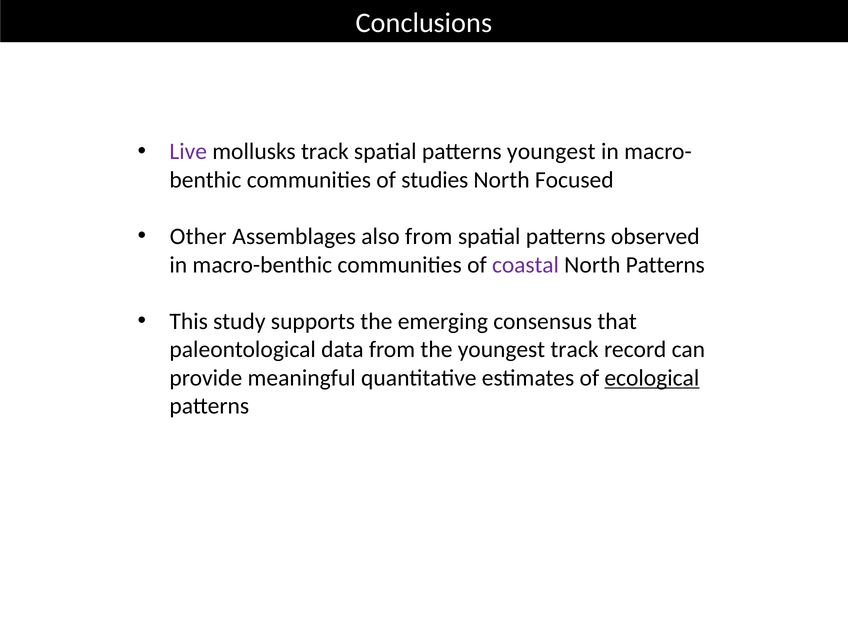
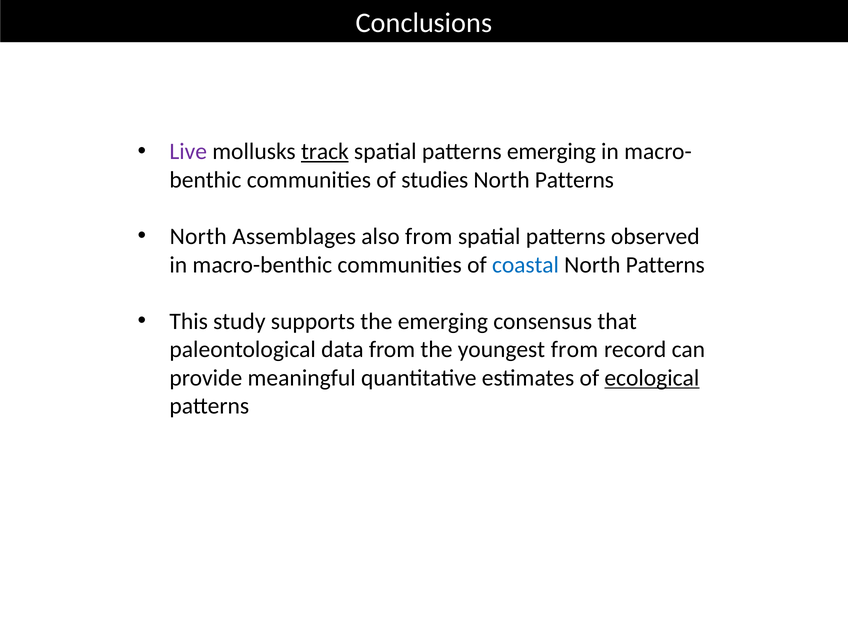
track at (325, 152) underline: none -> present
patterns youngest: youngest -> emerging
Focused at (574, 180): Focused -> Patterns
Other at (198, 236): Other -> North
coastal colour: purple -> blue
youngest track: track -> from
